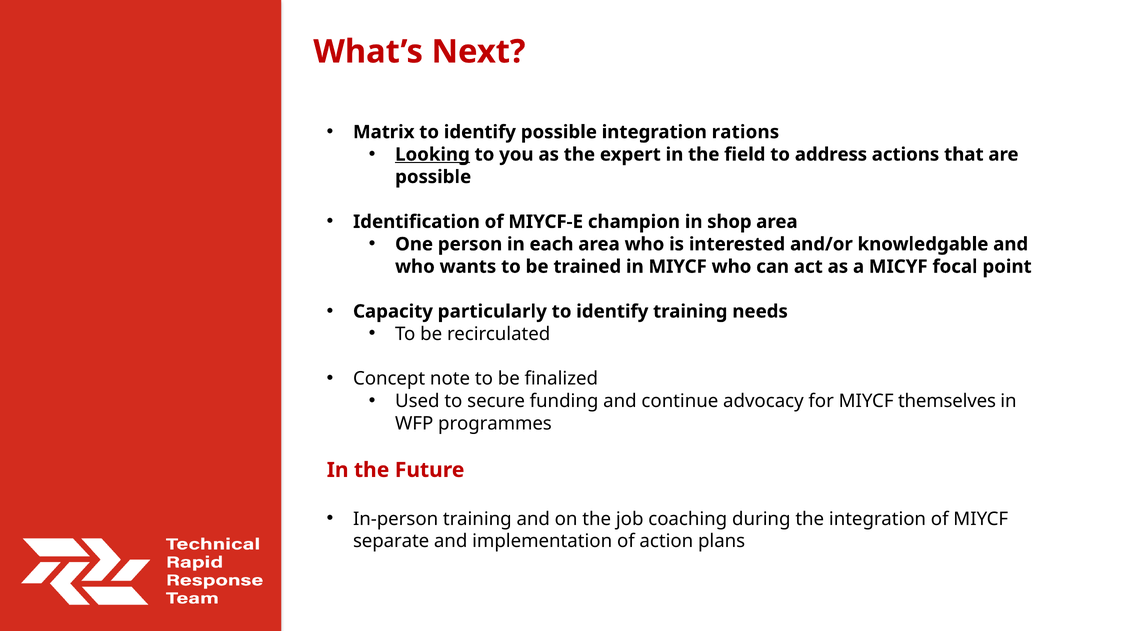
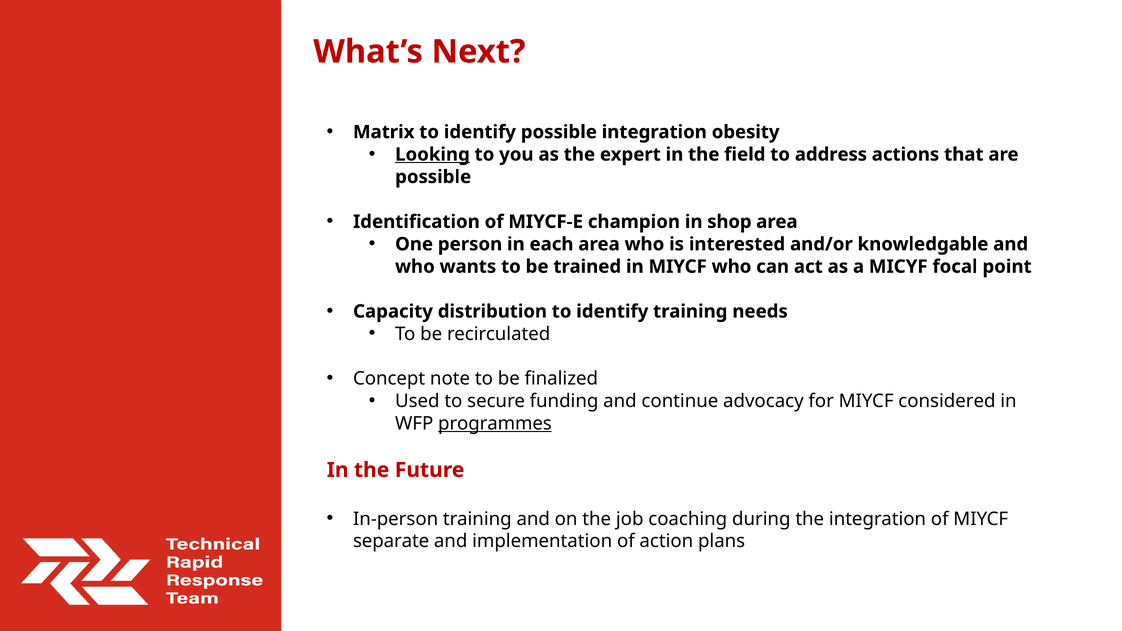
rations: rations -> obesity
particularly: particularly -> distribution
themselves: themselves -> considered
programmes underline: none -> present
